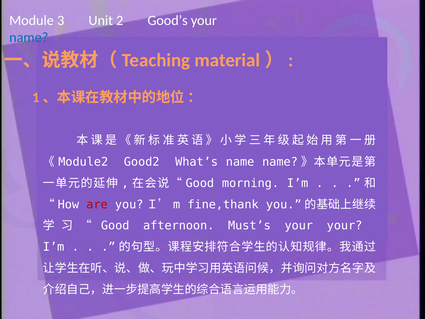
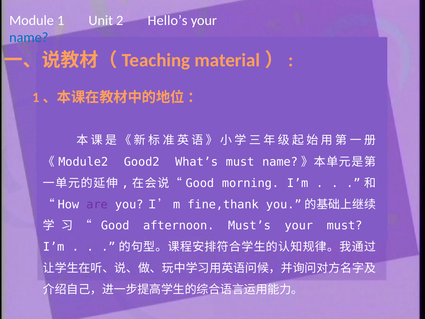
3: 3 -> 1
Good’s: Good’s -> Hello’s
What’s name: name -> must
are colour: red -> purple
your your: your -> must
